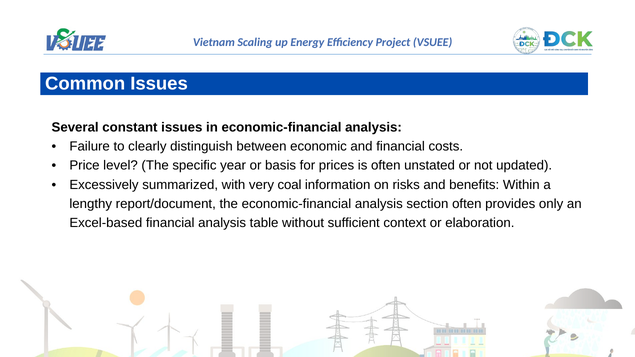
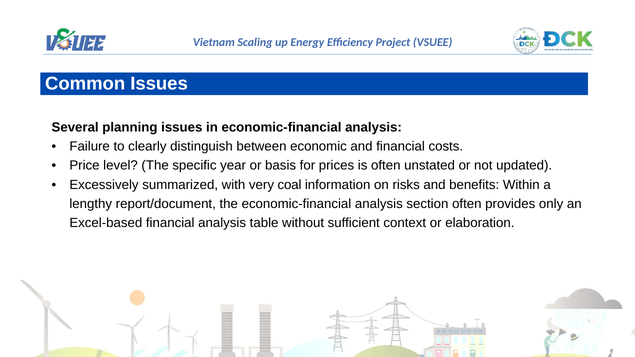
constant: constant -> planning
